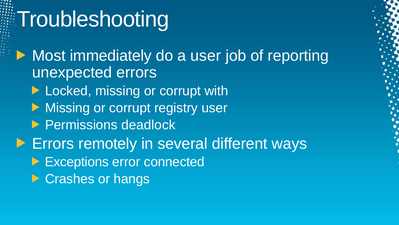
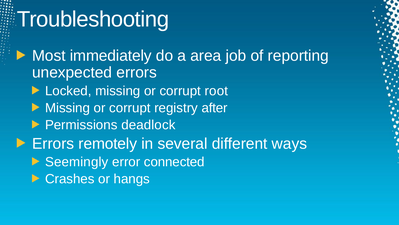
a user: user -> area
with: with -> root
registry user: user -> after
Exceptions: Exceptions -> Seemingly
